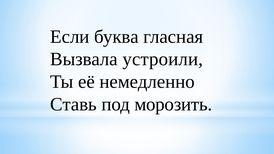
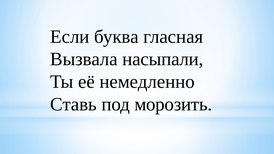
устроили: устроили -> насыпали
